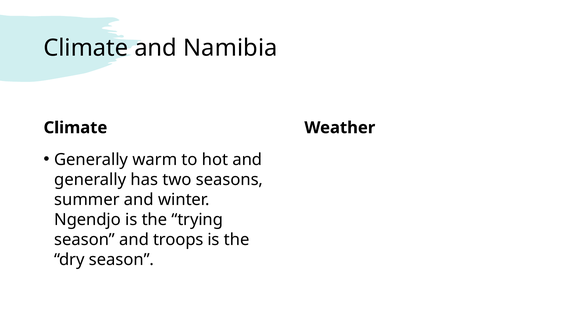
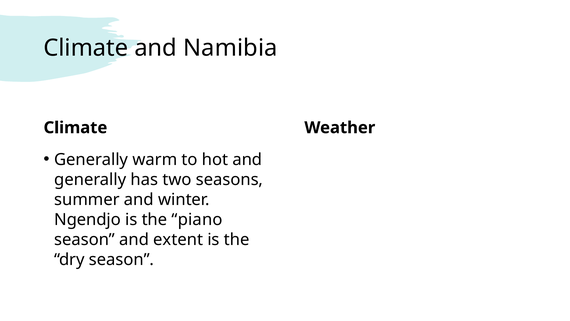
trying: trying -> piano
troops: troops -> extent
